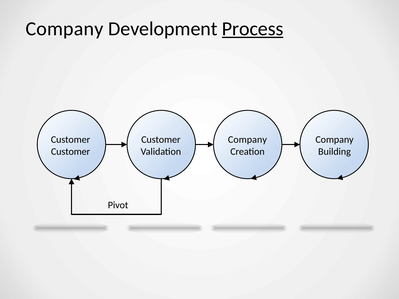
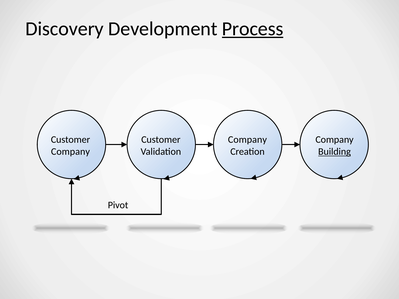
Company at (64, 29): Company -> Discovery
Customer at (71, 152): Customer -> Company
Building underline: none -> present
